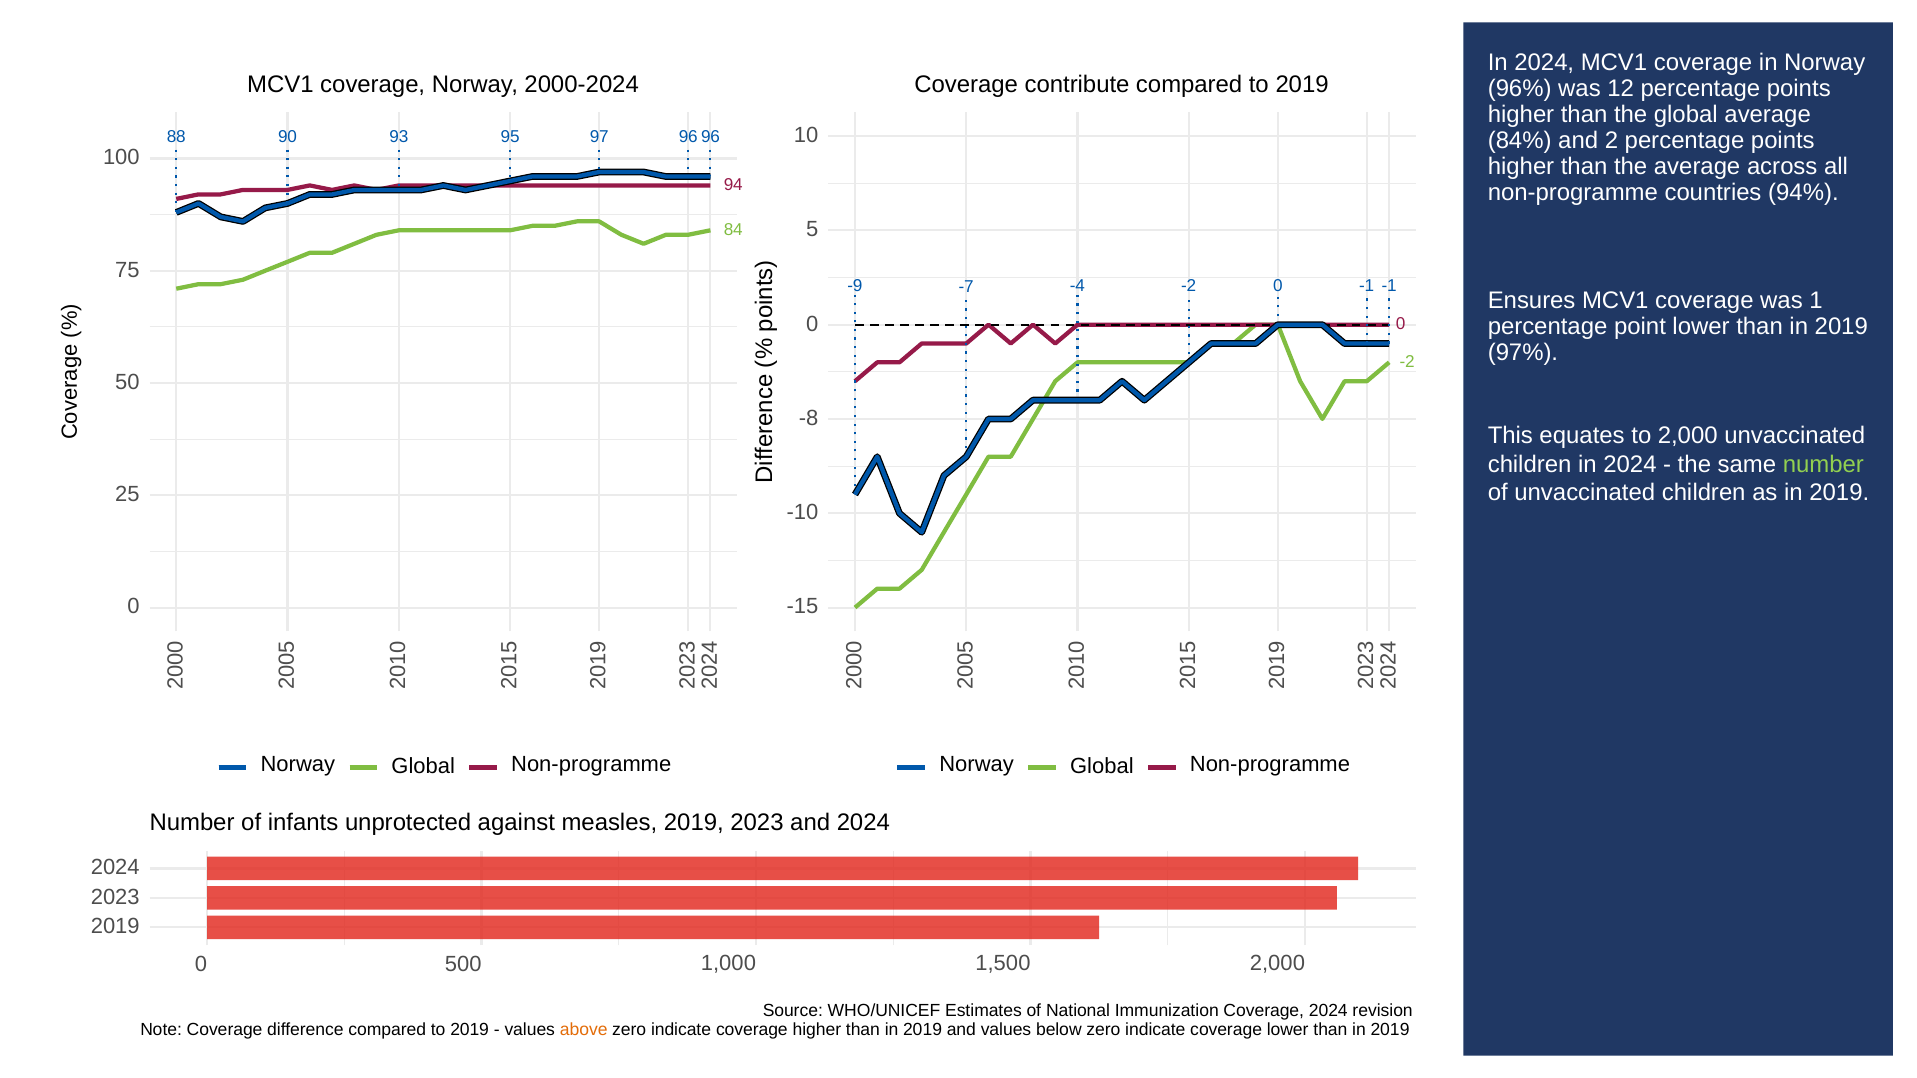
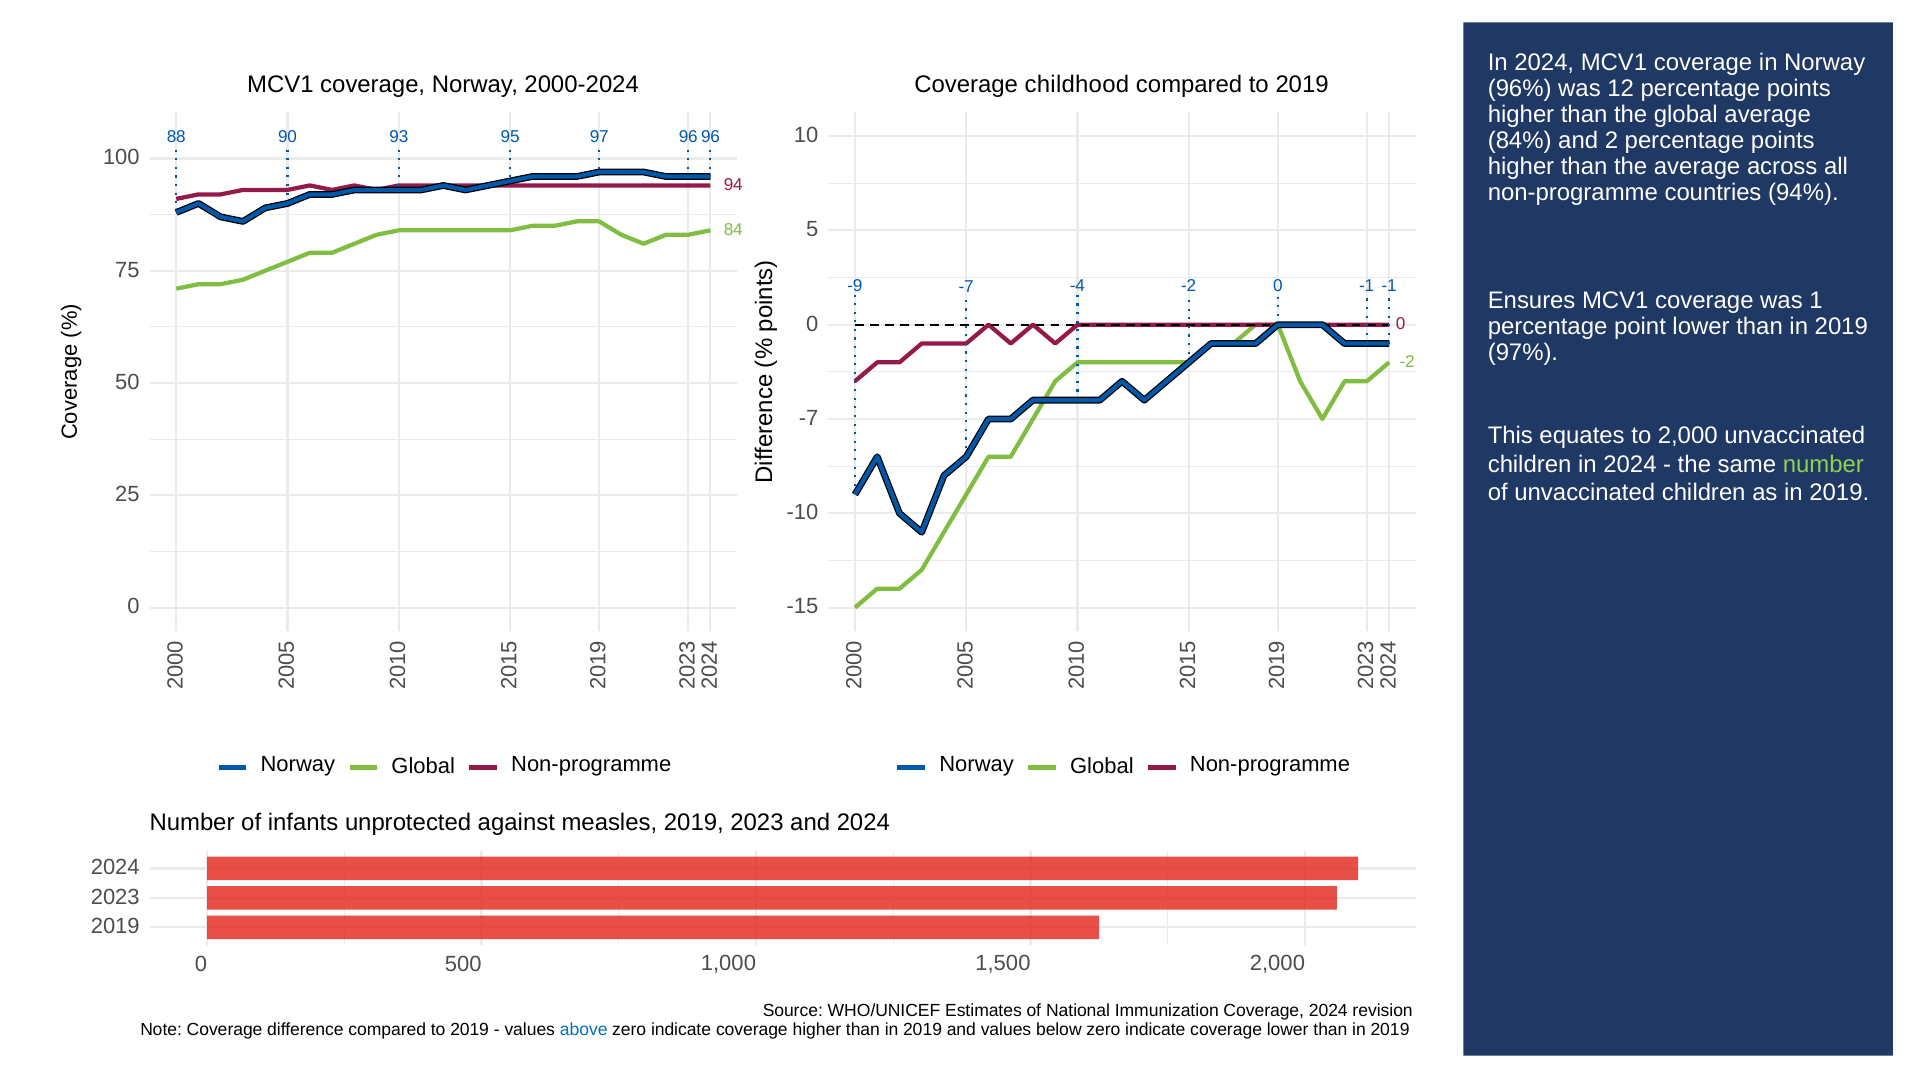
contribute: contribute -> childhood
-8 at (809, 418): -8 -> -7
above colour: orange -> blue
